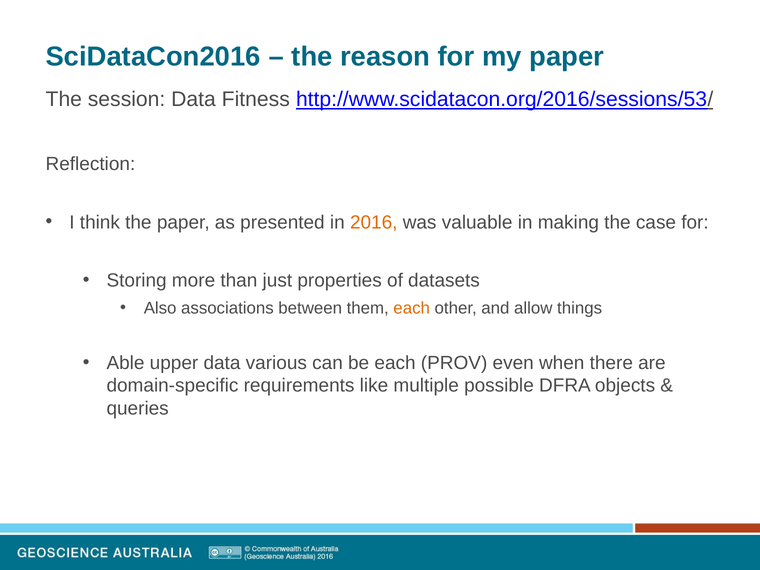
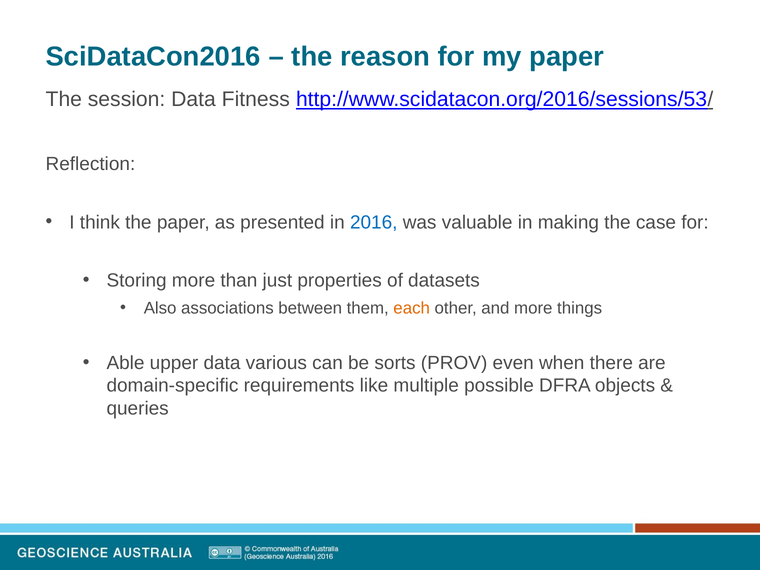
2016 colour: orange -> blue
and allow: allow -> more
be each: each -> sorts
